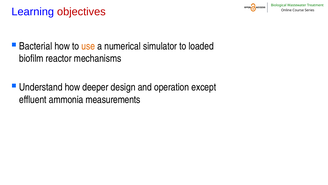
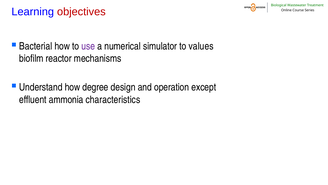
use colour: orange -> purple
loaded: loaded -> values
deeper: deeper -> degree
measurements: measurements -> characteristics
